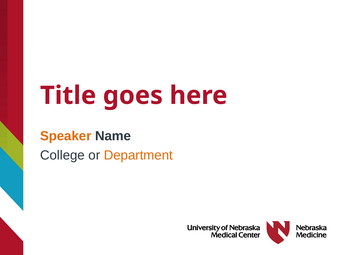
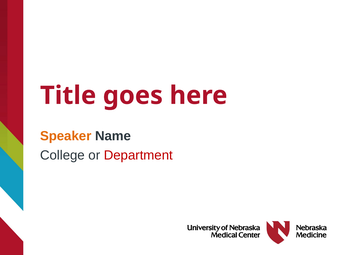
Department colour: orange -> red
